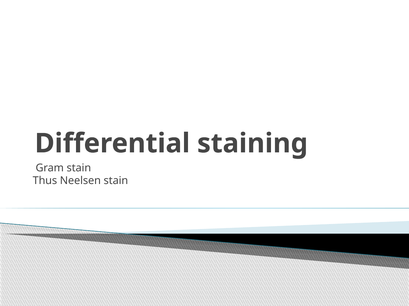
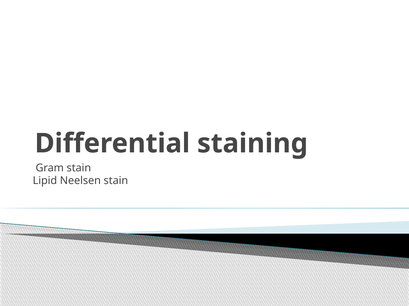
Thus: Thus -> Lipid
